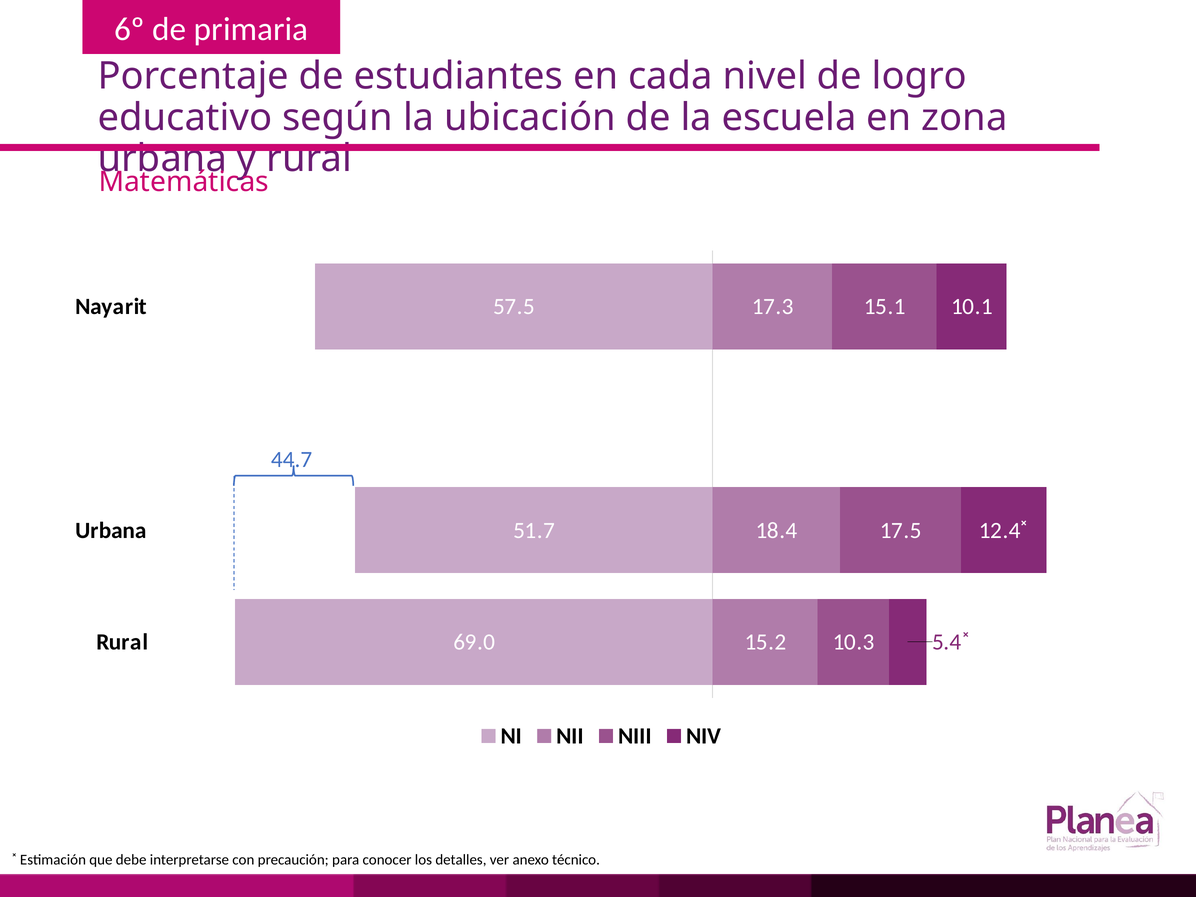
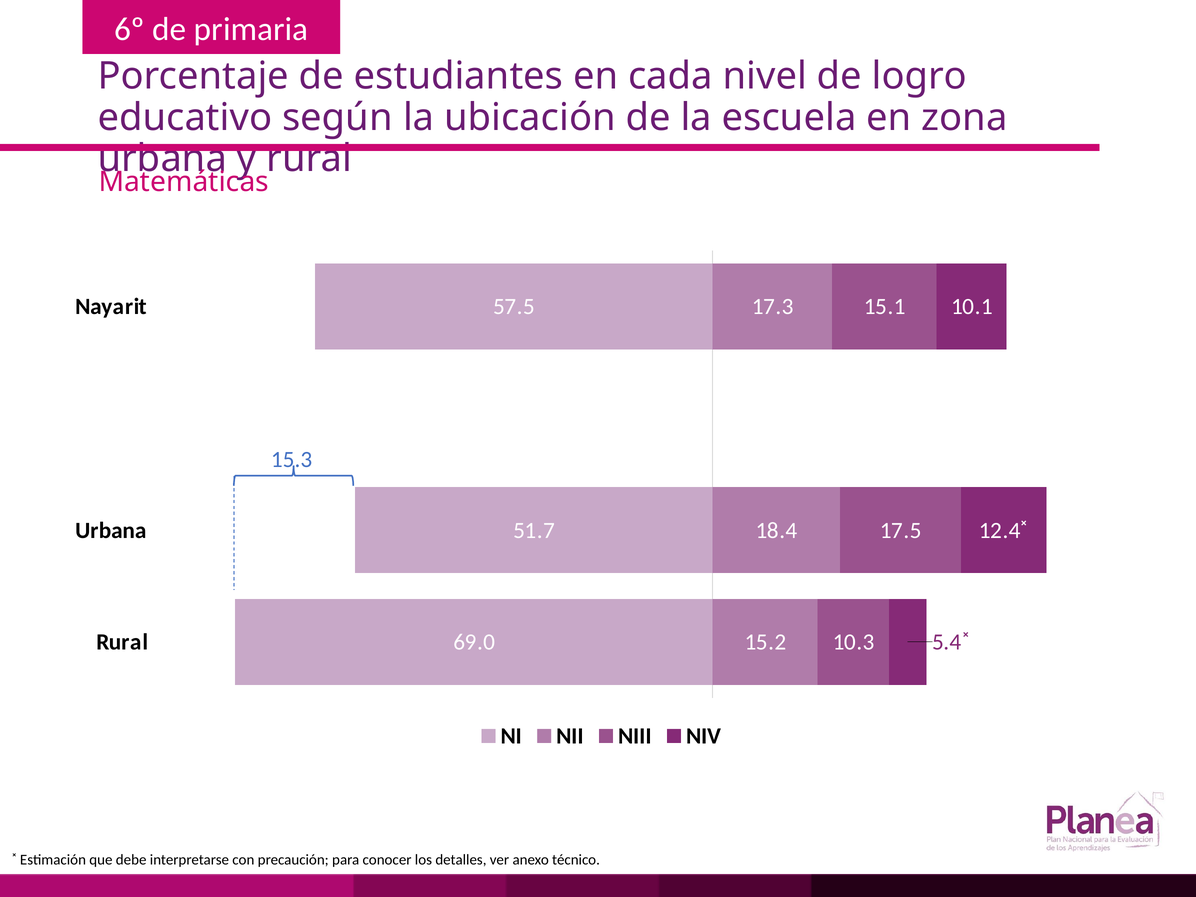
44.7: 44.7 -> 15.3
